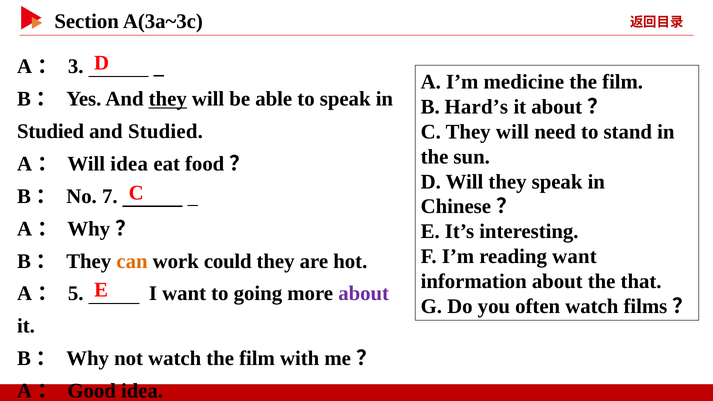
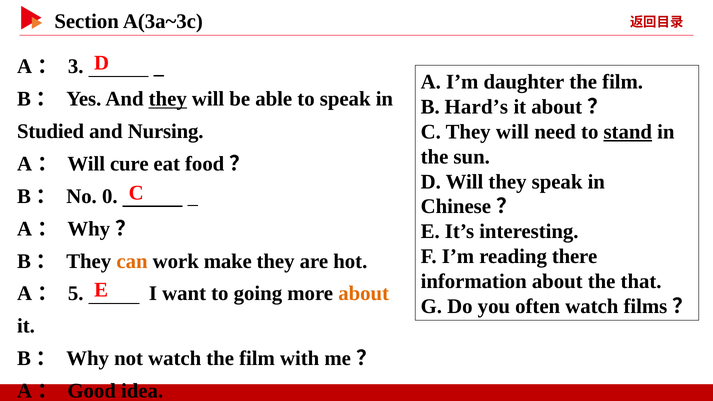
medicine: medicine -> daughter
and Studied: Studied -> Nursing
stand underline: none -> present
Will idea: idea -> cure
7: 7 -> 0
reading want: want -> there
could: could -> make
about at (364, 294) colour: purple -> orange
